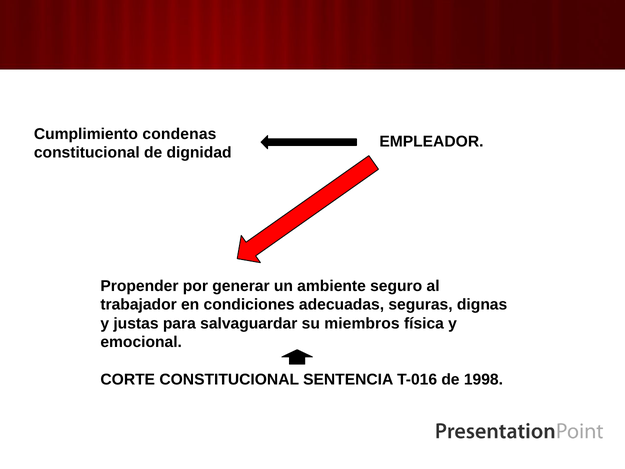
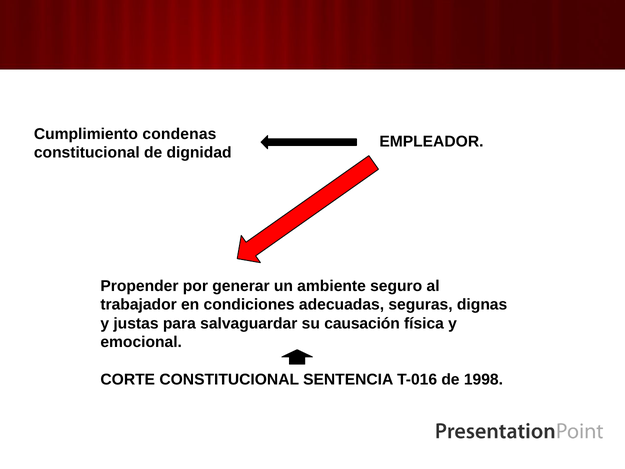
miembros: miembros -> causación
